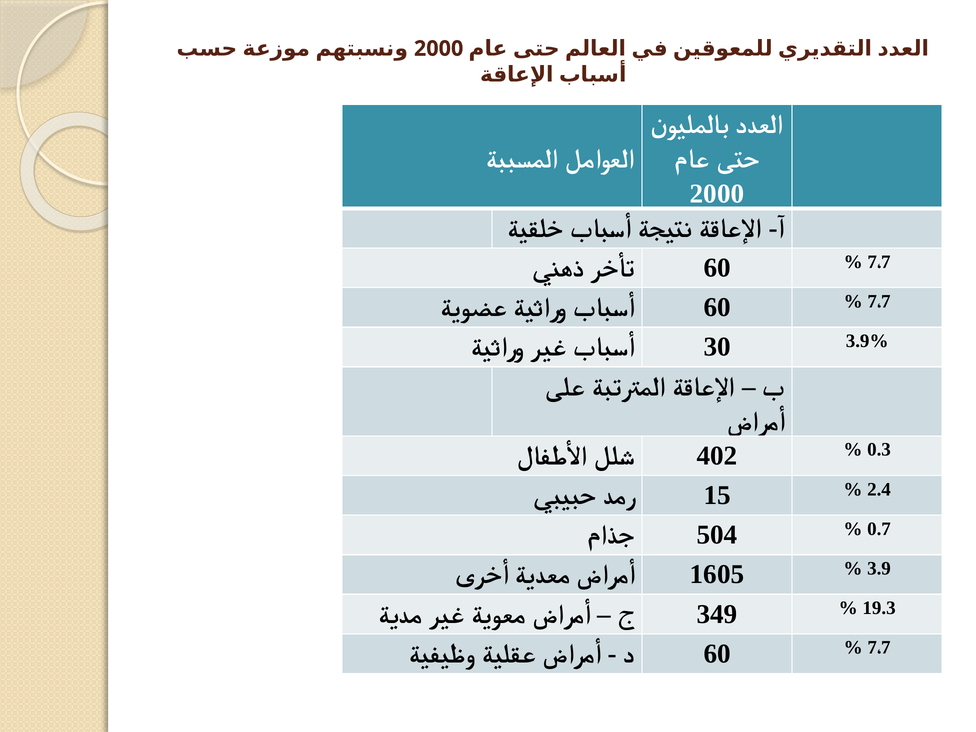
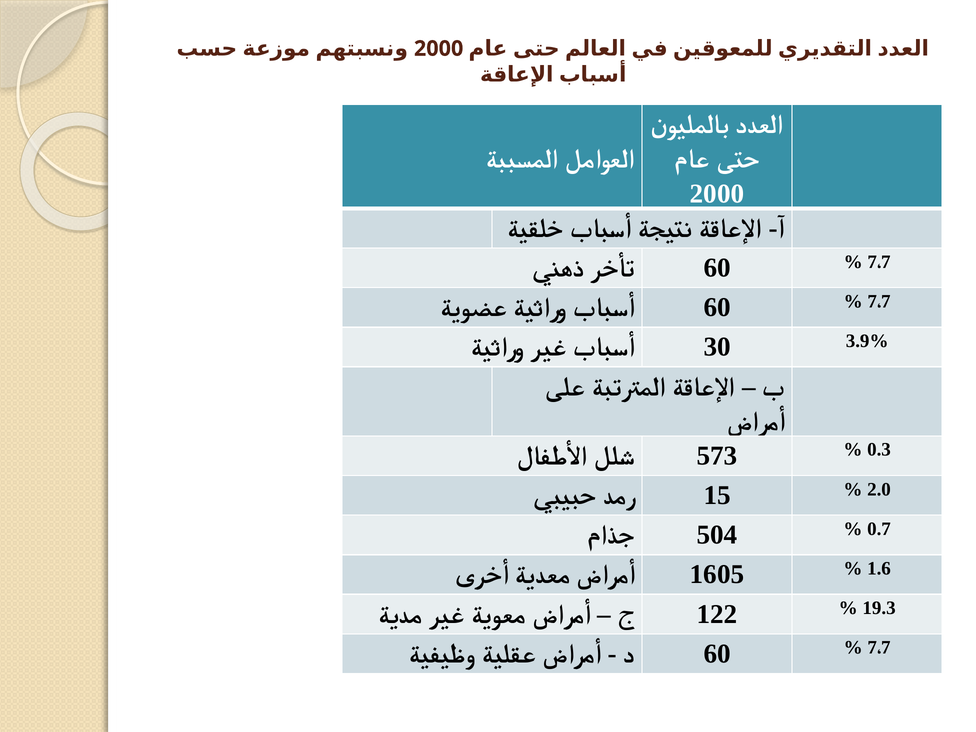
402: 402 -> 573
2.4: 2.4 -> 2.0
3.9: 3.9 -> 1.6
349: 349 -> 122
